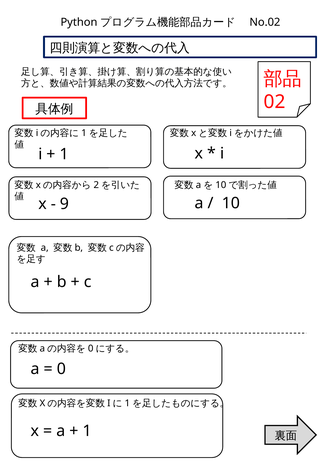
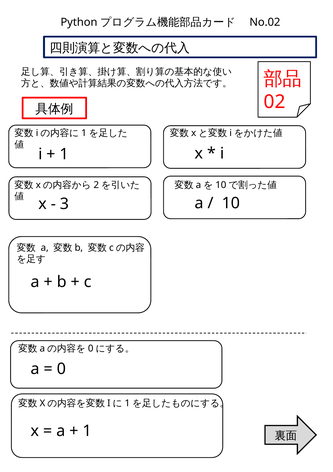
9: 9 -> 3
